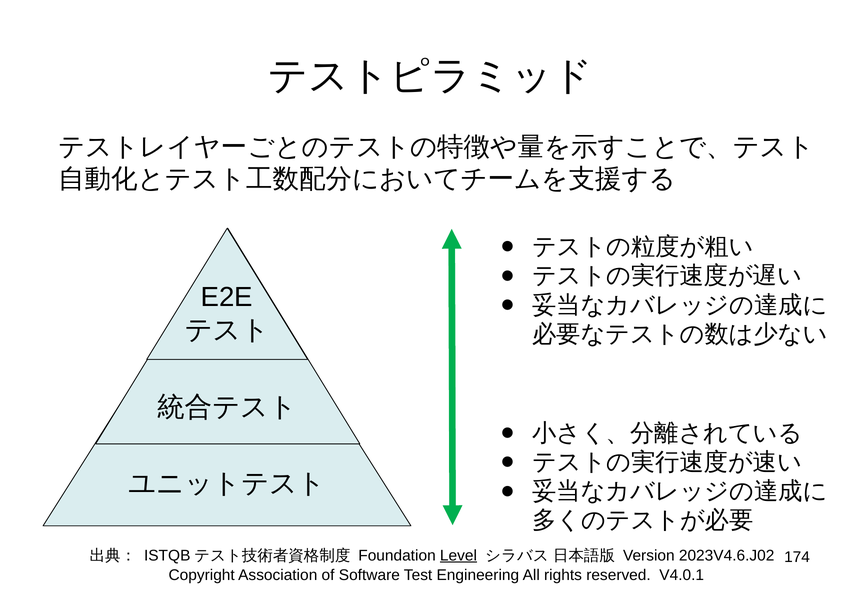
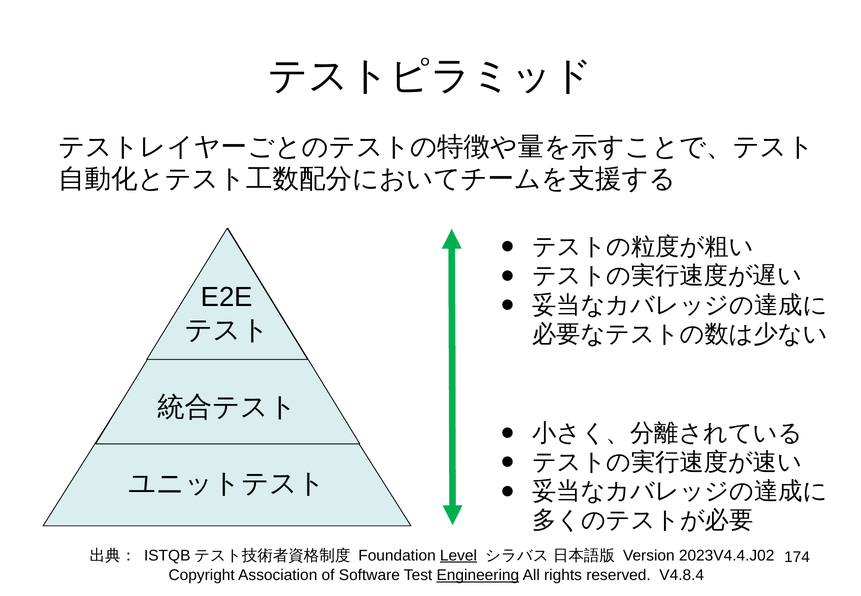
2023V4.6.J02: 2023V4.6.J02 -> 2023V4.4.J02
Engineering underline: none -> present
V4.0.1: V4.0.1 -> V4.8.4
